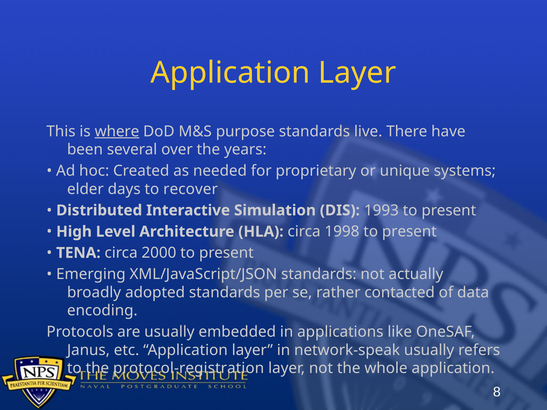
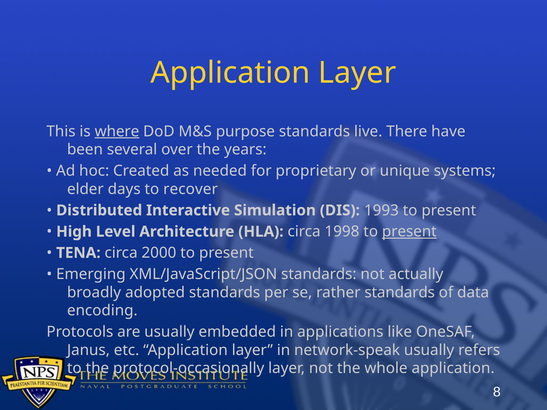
present at (409, 232) underline: none -> present
rather contacted: contacted -> standards
protocol-registration: protocol-registration -> protocol-occasionally
